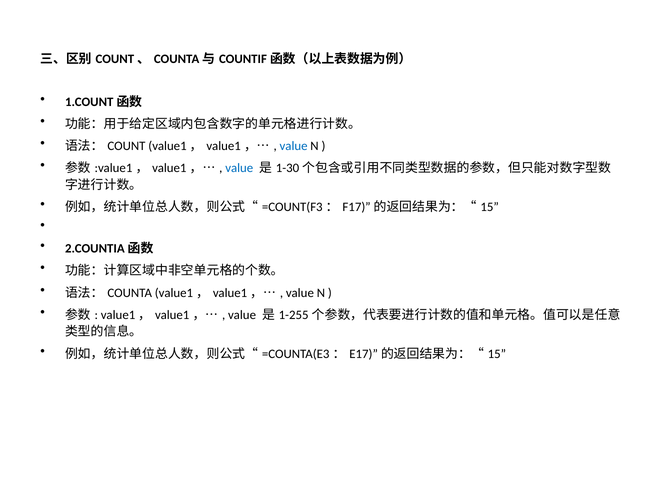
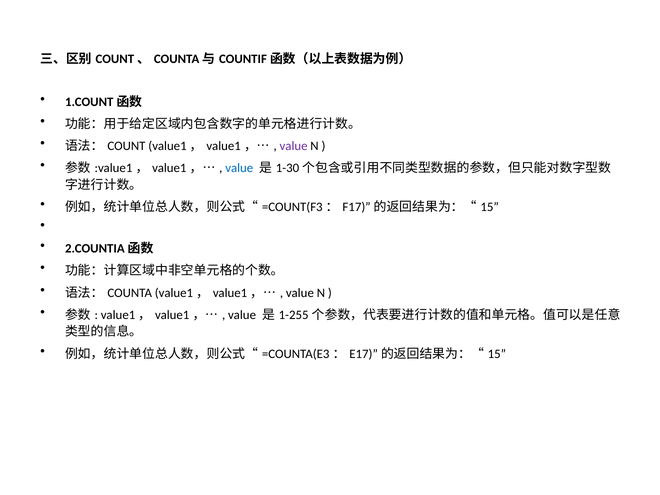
value at (294, 146) colour: blue -> purple
